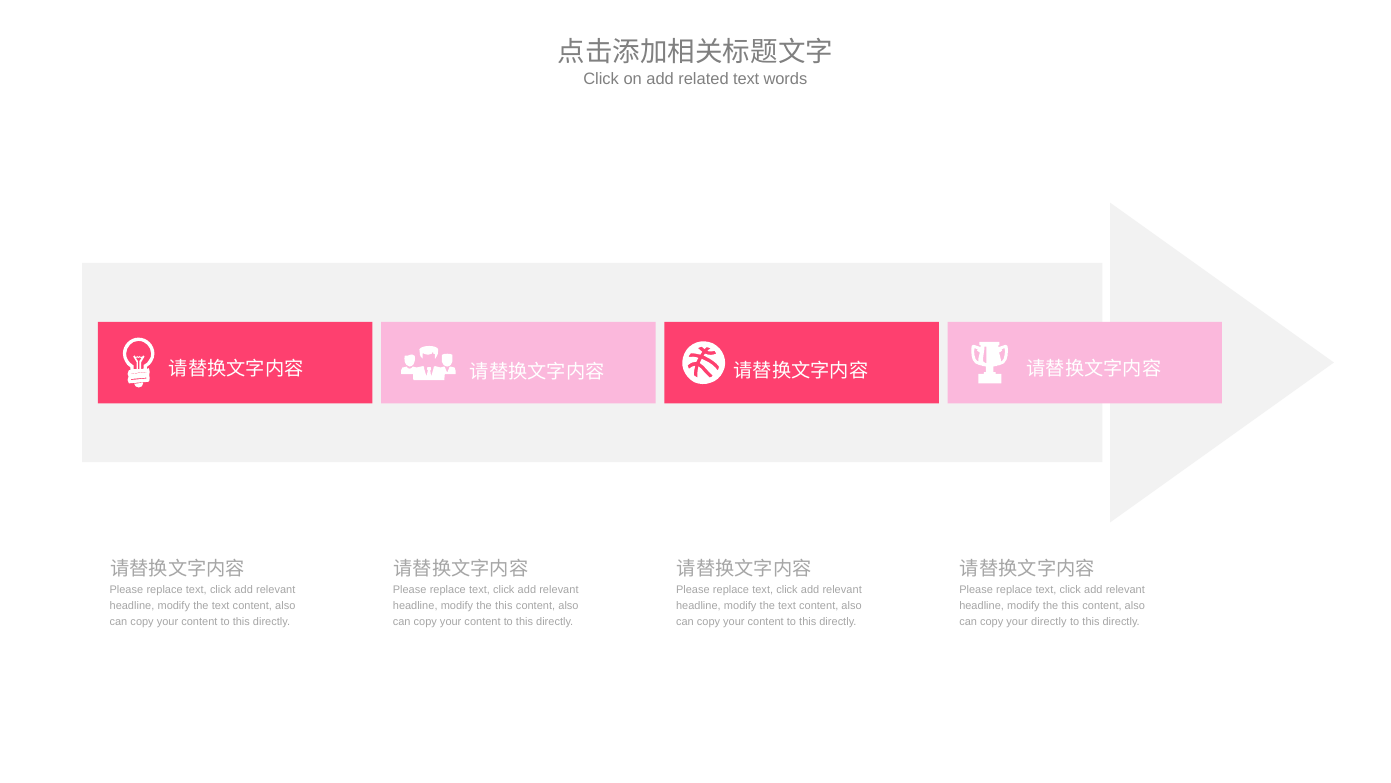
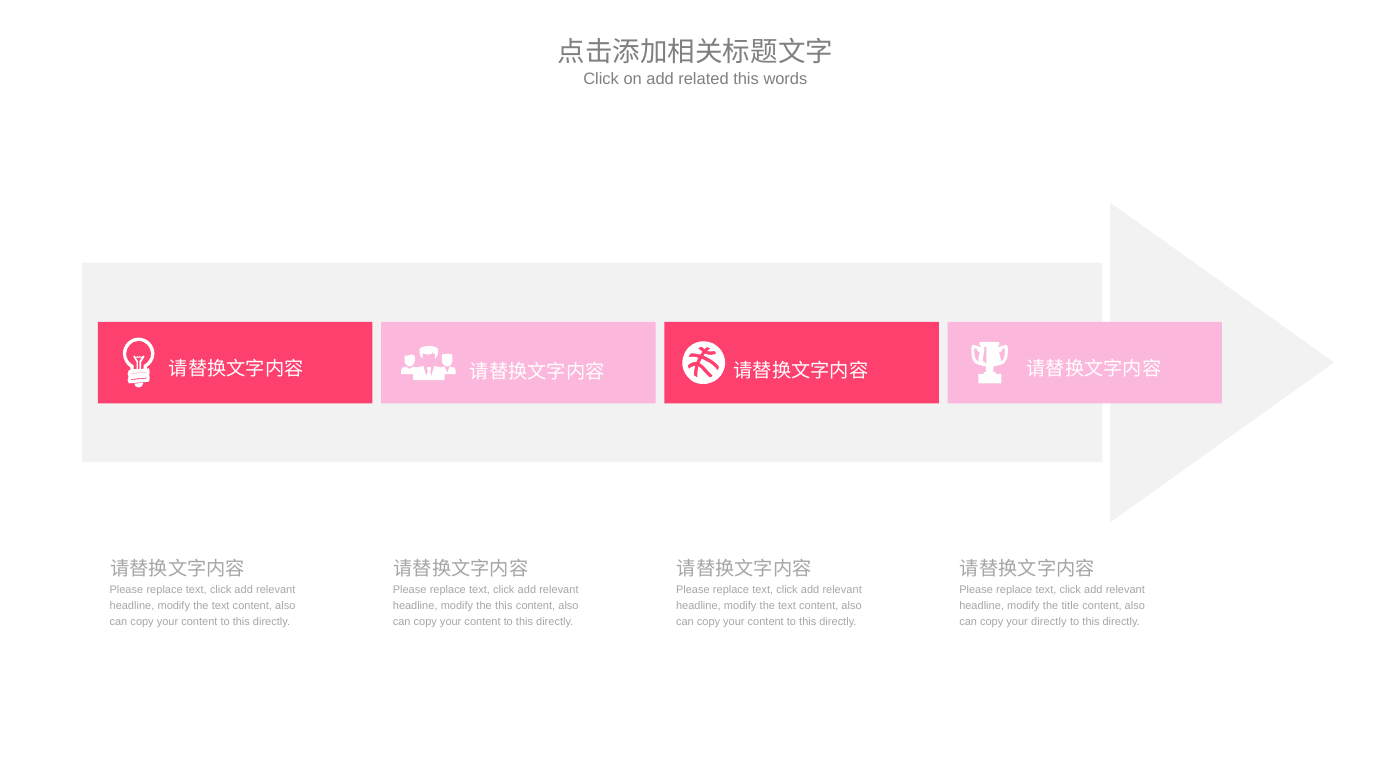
related text: text -> this
this at (1070, 605): this -> title
